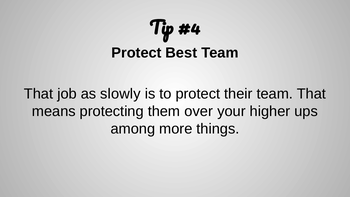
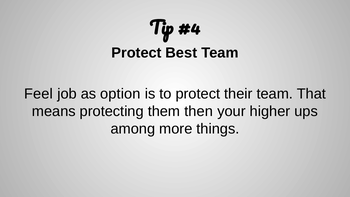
That at (38, 94): That -> Feel
slowly: slowly -> option
over: over -> then
